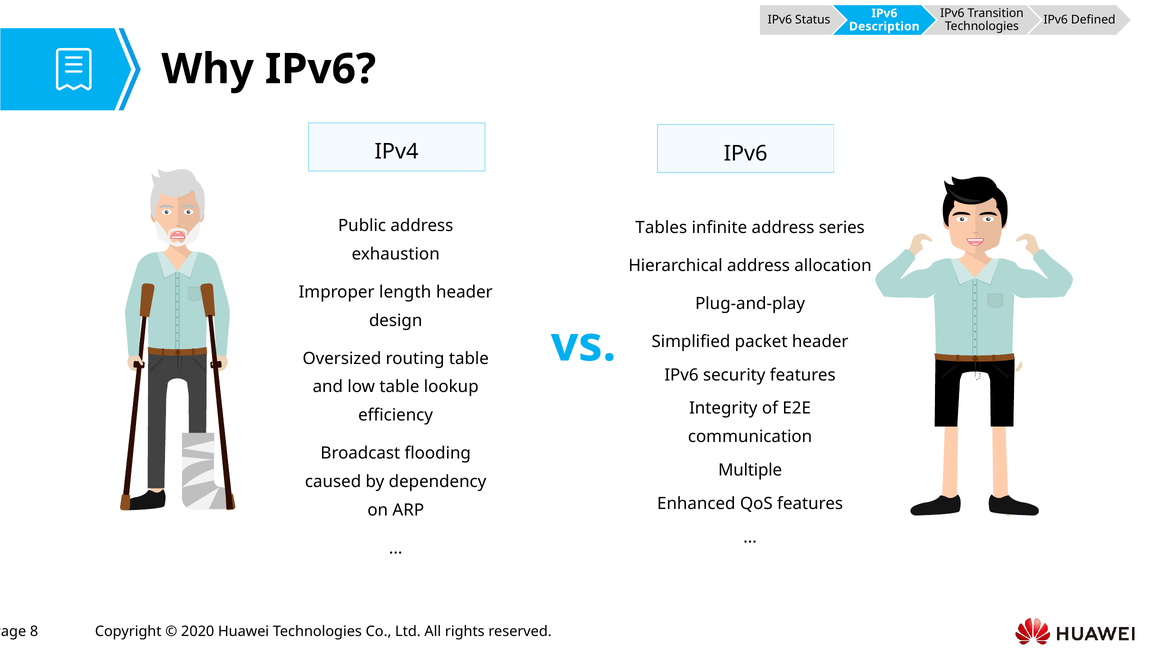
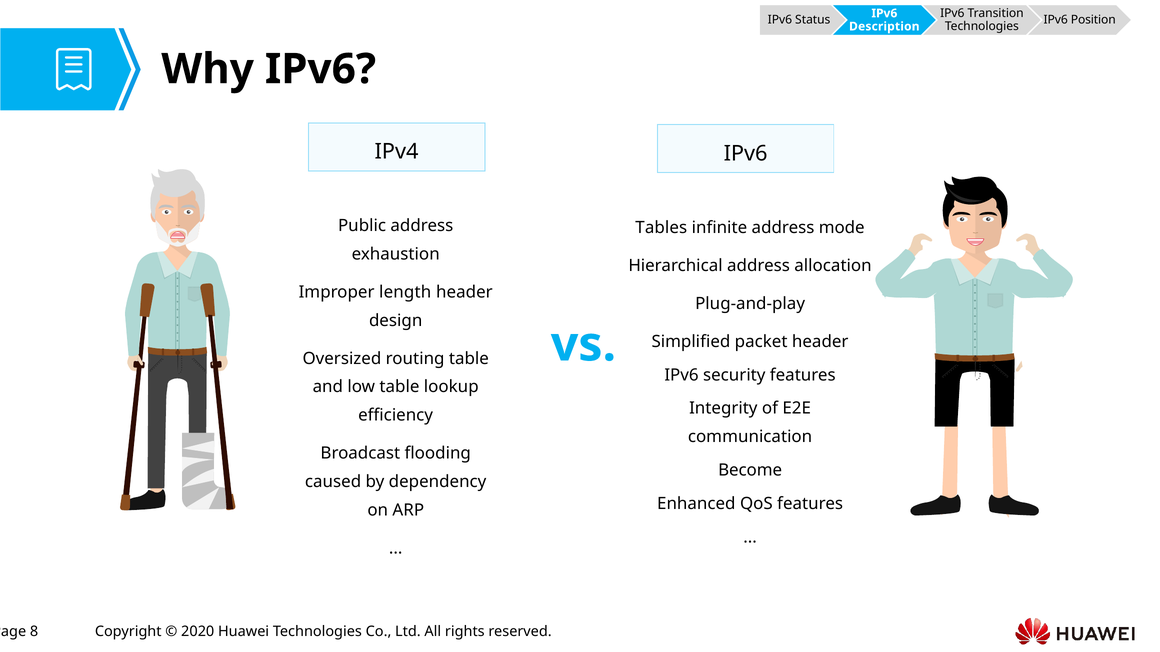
Defined: Defined -> Position
series: series -> mode
Multiple: Multiple -> Become
